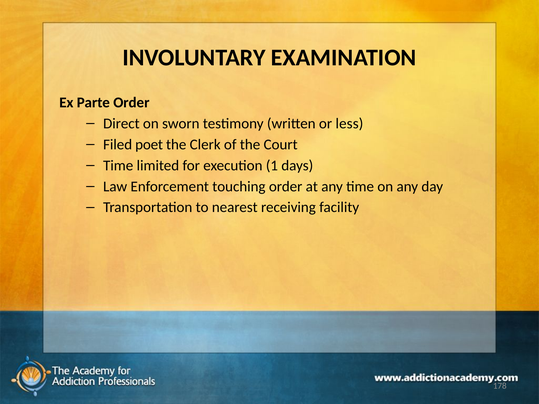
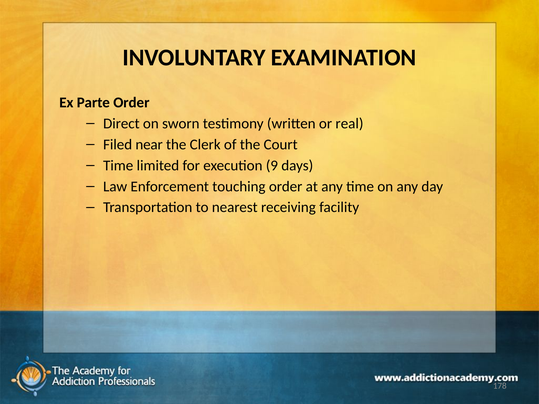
less: less -> real
poet: poet -> near
1: 1 -> 9
